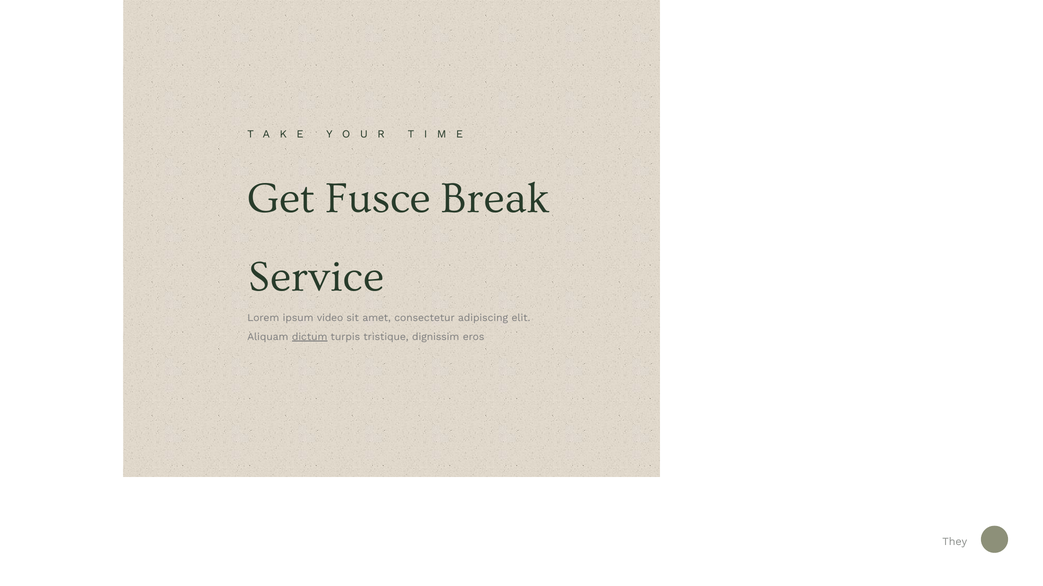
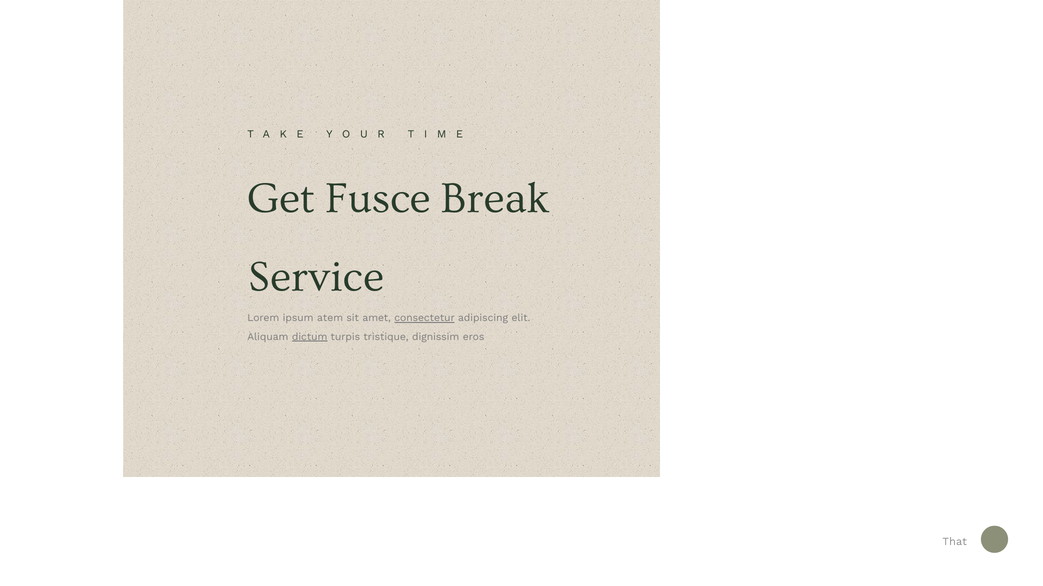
video: video -> atem
consectetur underline: none -> present
They: They -> That
